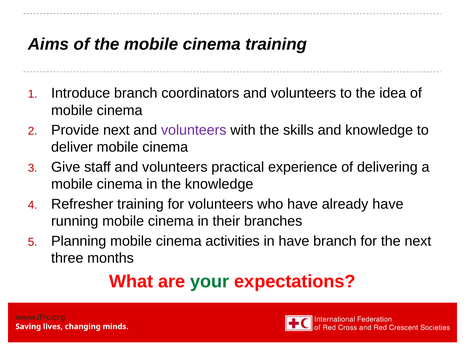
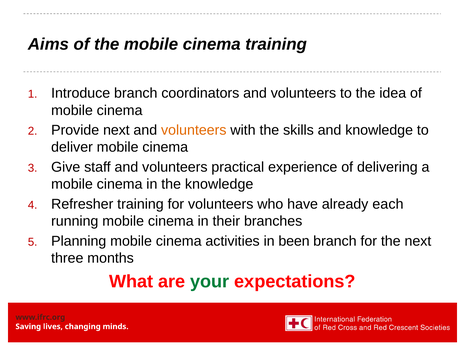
volunteers at (194, 130) colour: purple -> orange
already have: have -> each
in have: have -> been
